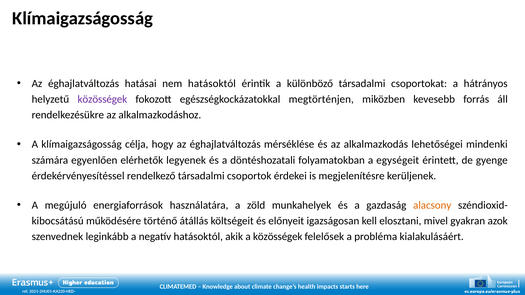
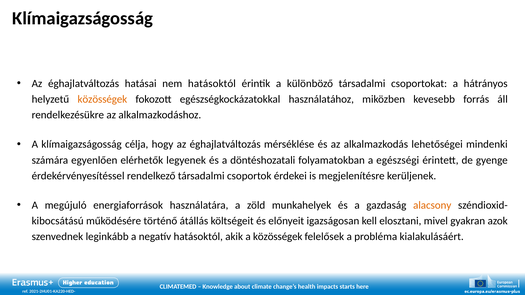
közösségek at (102, 99) colour: purple -> orange
megtörténjen: megtörténjen -> használatához
egységeit: egységeit -> egészségi
